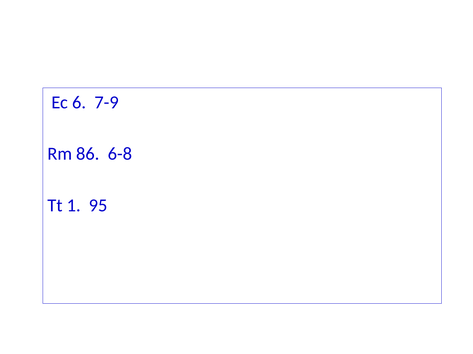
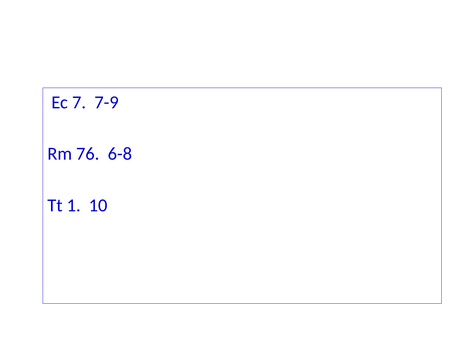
6: 6 -> 7
86: 86 -> 76
95: 95 -> 10
